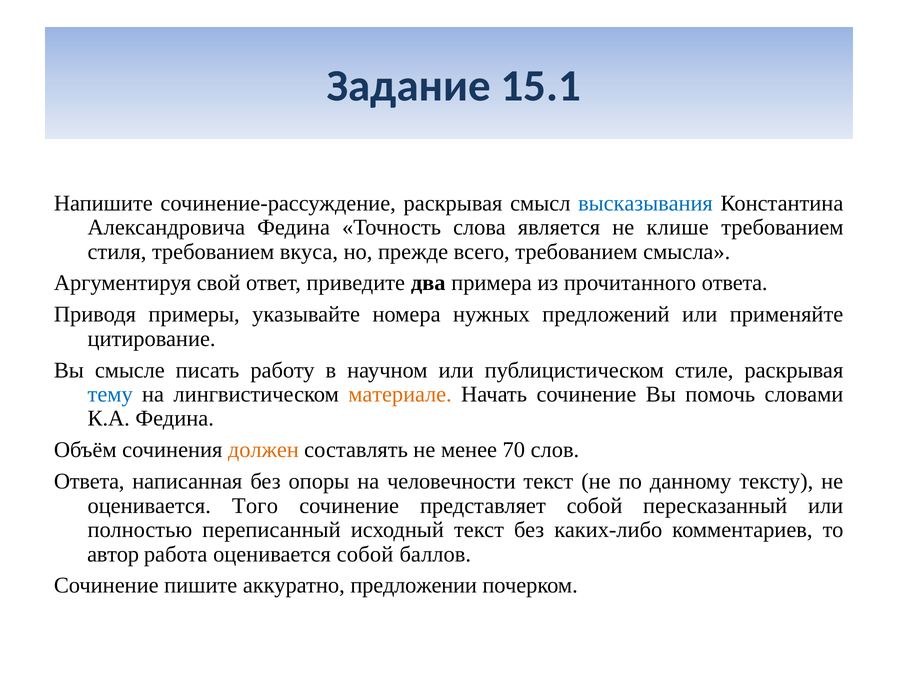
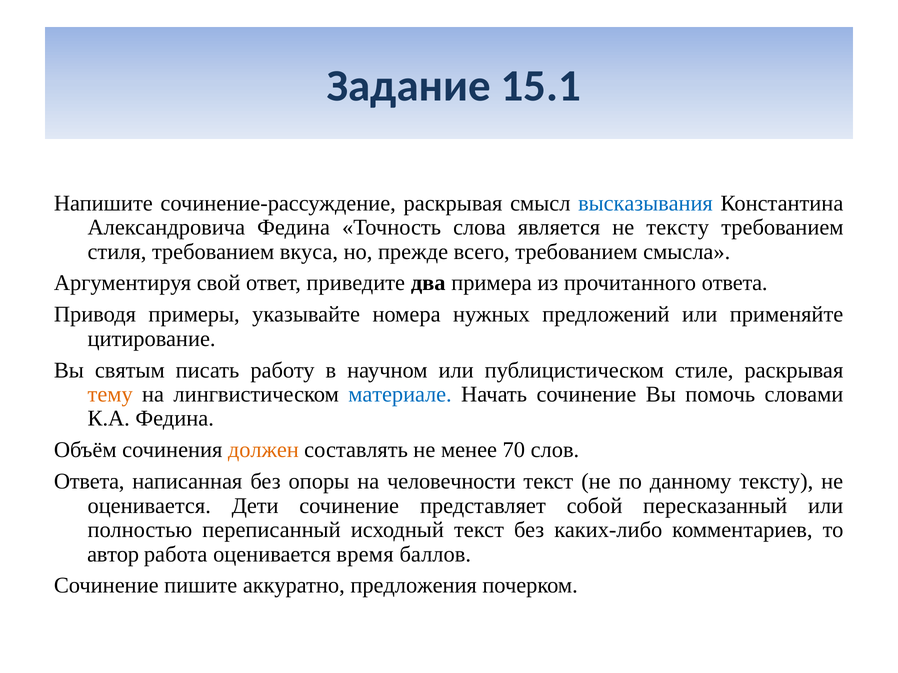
не клише: клише -> тексту
смысле: смысле -> святым
тему colour: blue -> orange
материале colour: orange -> blue
Того: Того -> Дети
оценивается собой: собой -> время
предложении: предложении -> предложения
